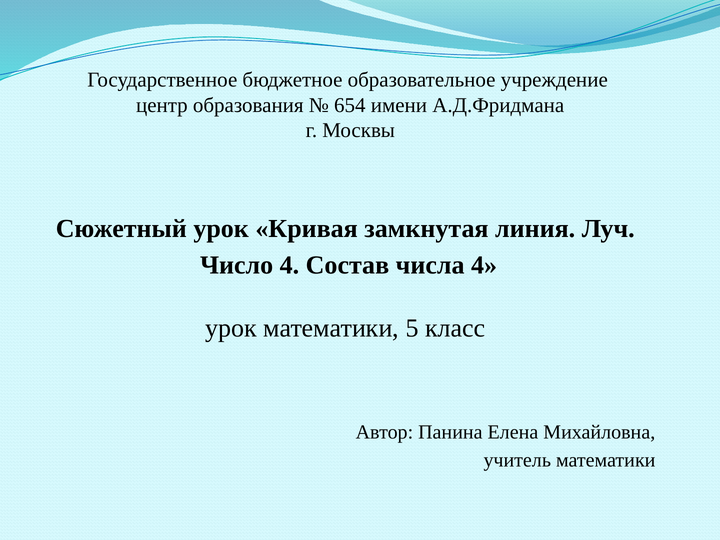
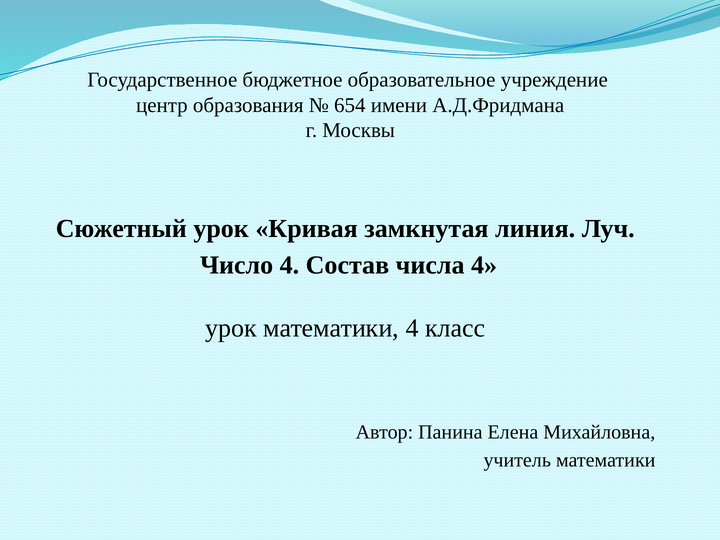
математики 5: 5 -> 4
